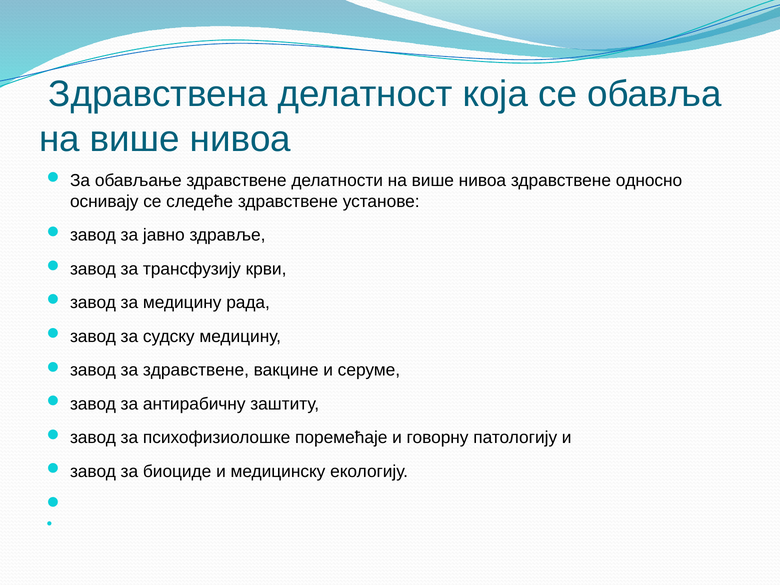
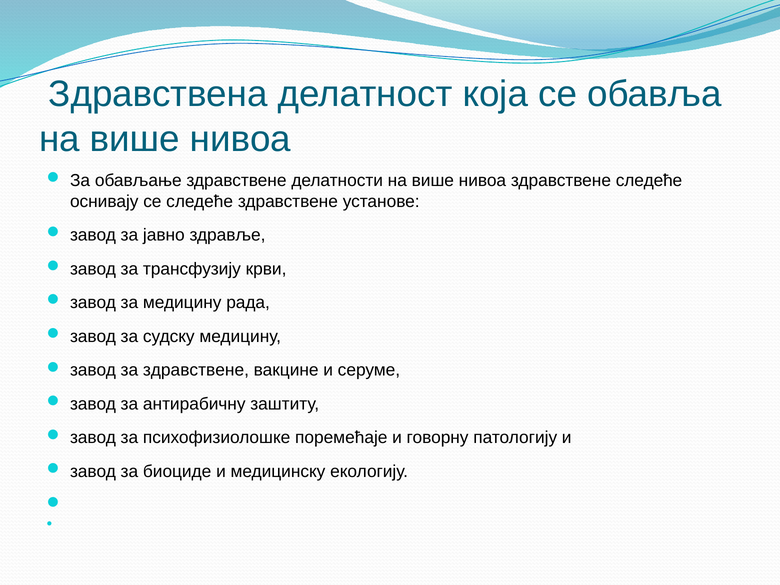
здравствене односно: односно -> следеће
